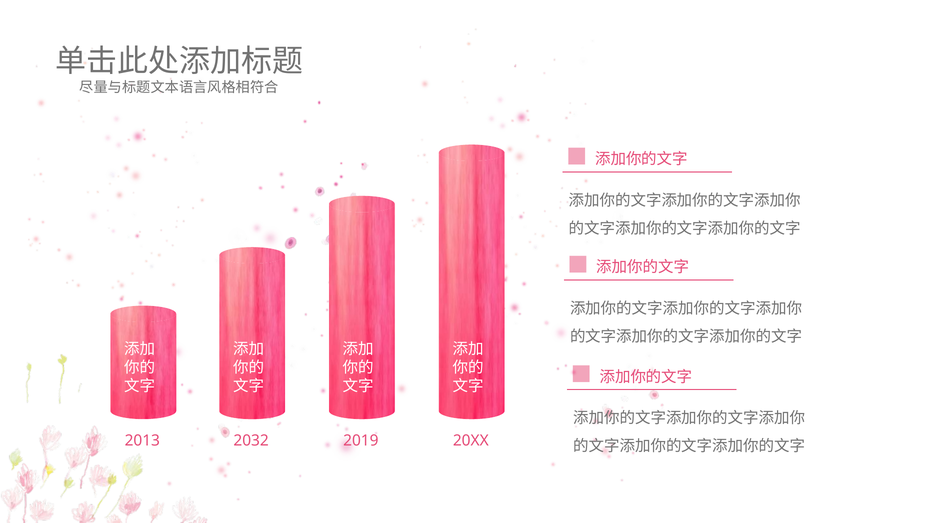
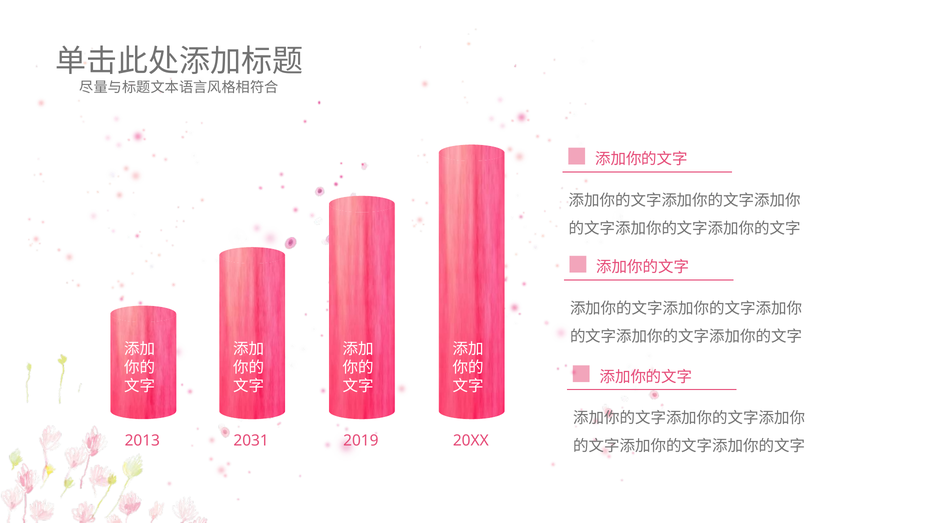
2032: 2032 -> 2031
